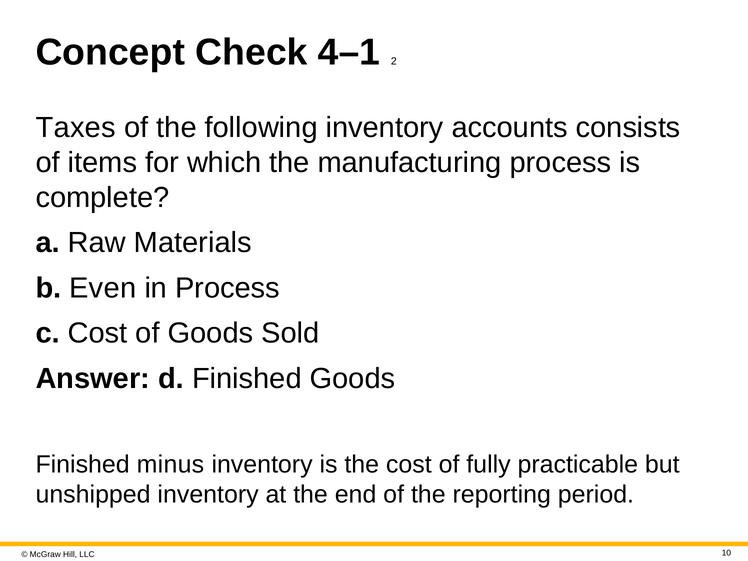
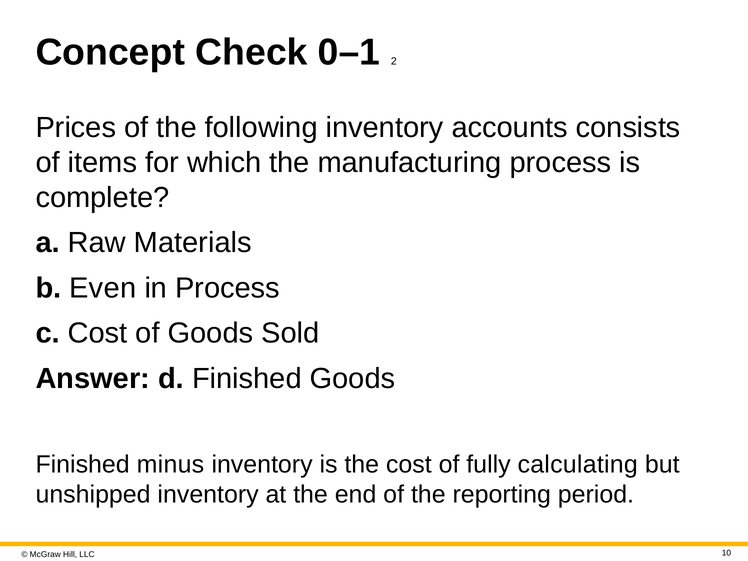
4–1: 4–1 -> 0–1
Taxes: Taxes -> Prices
practicable: practicable -> calculating
